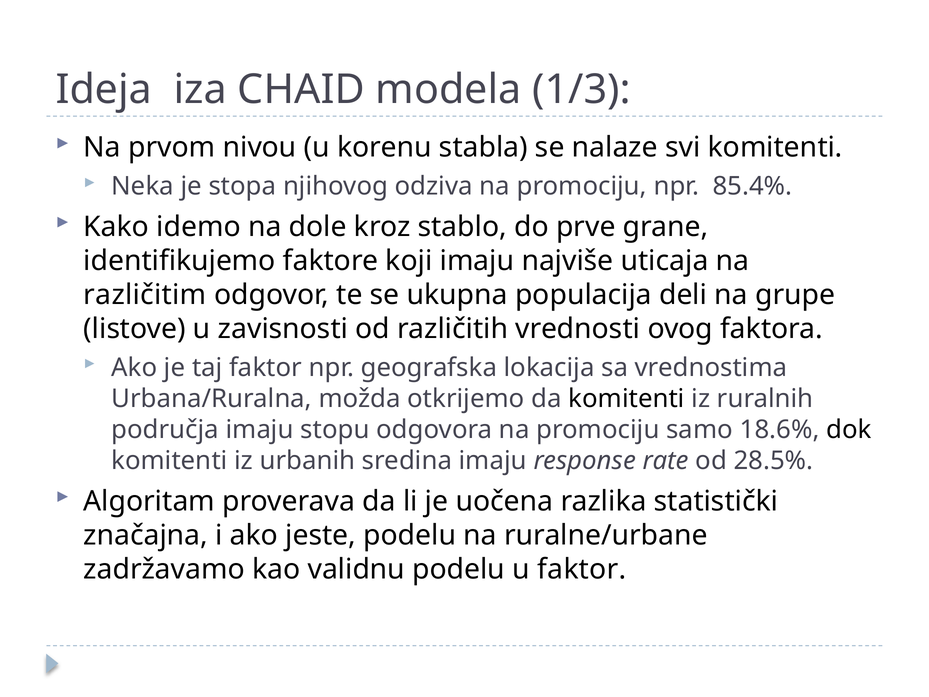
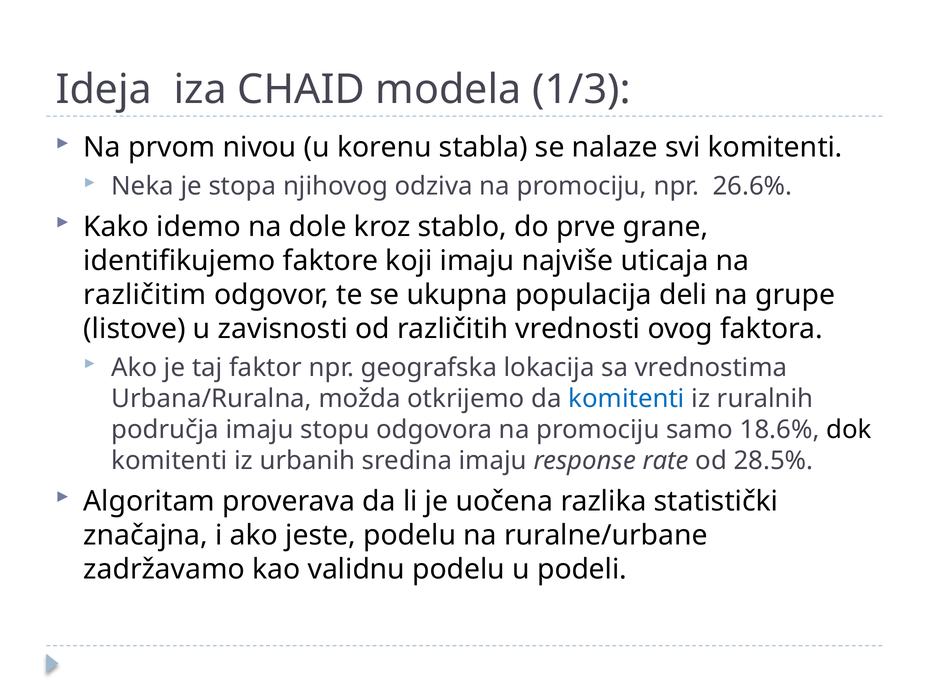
85.4%: 85.4% -> 26.6%
komitenti at (627, 399) colour: black -> blue
u faktor: faktor -> podeli
